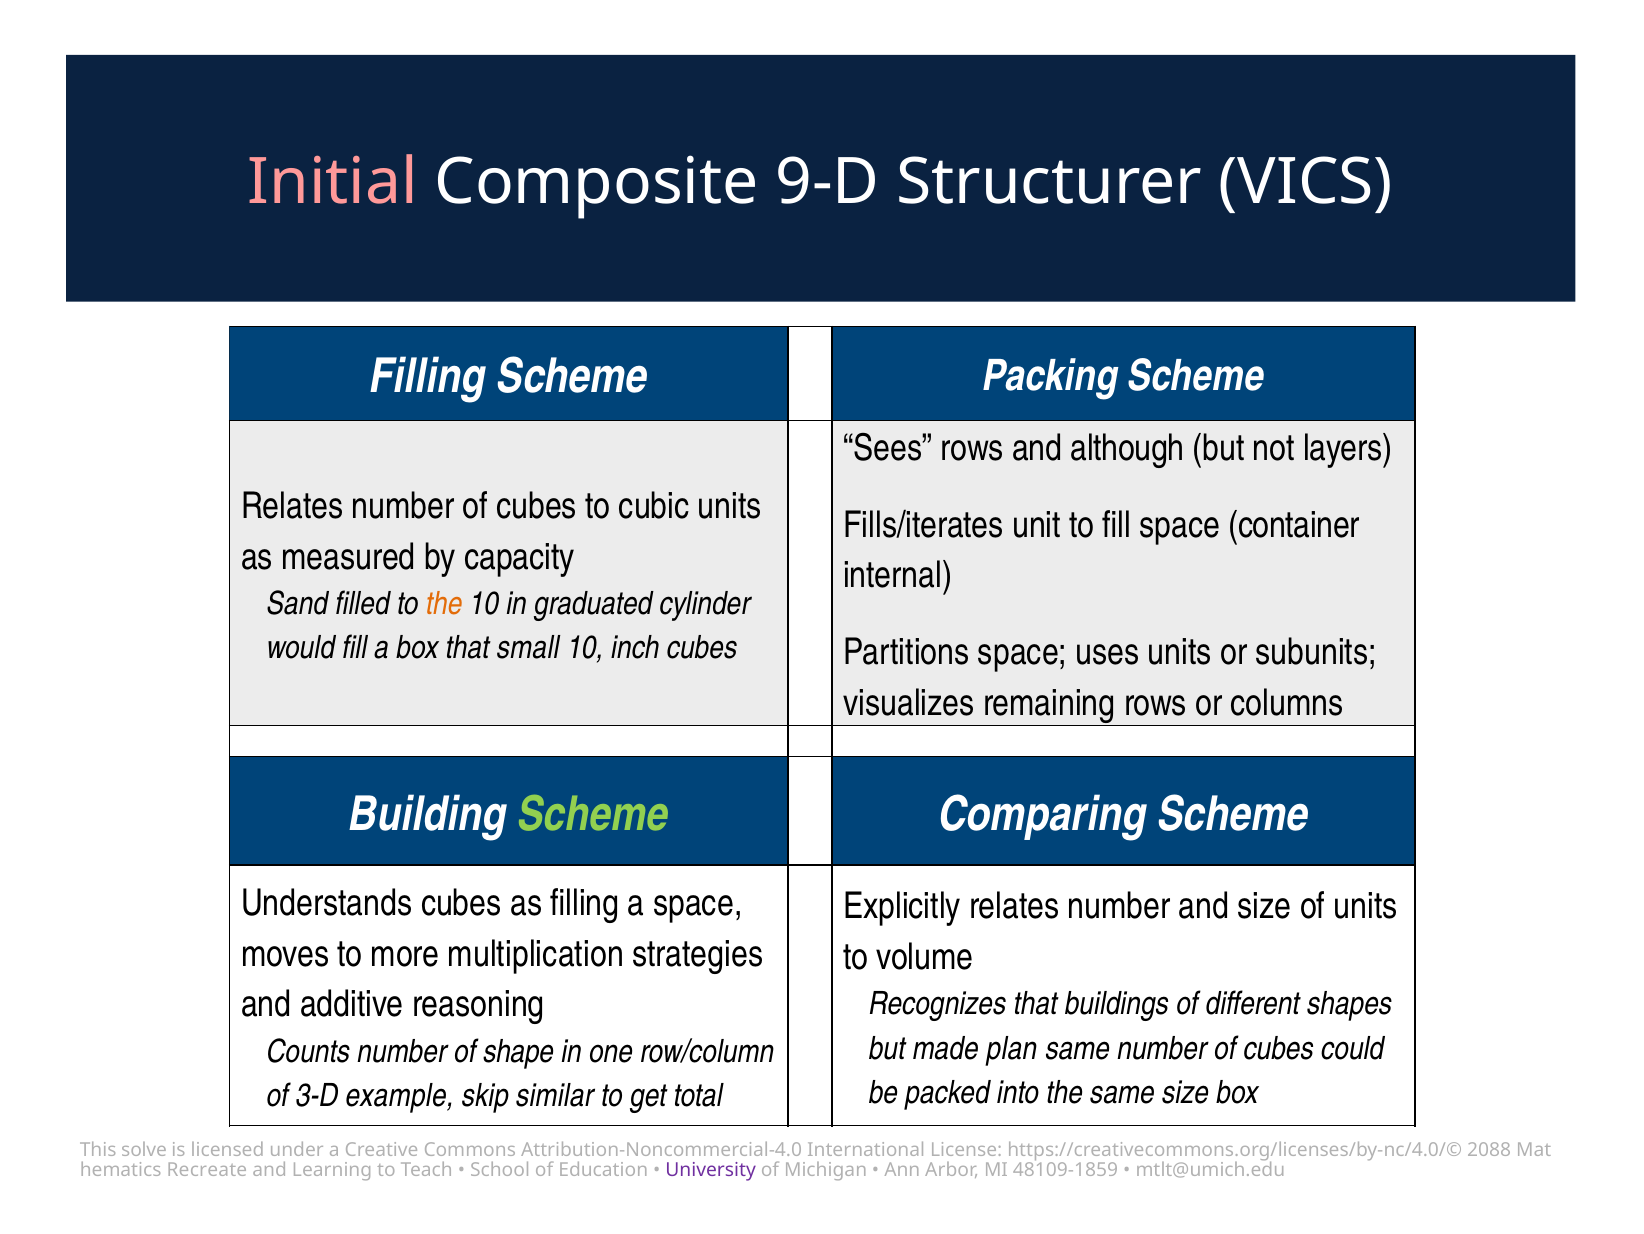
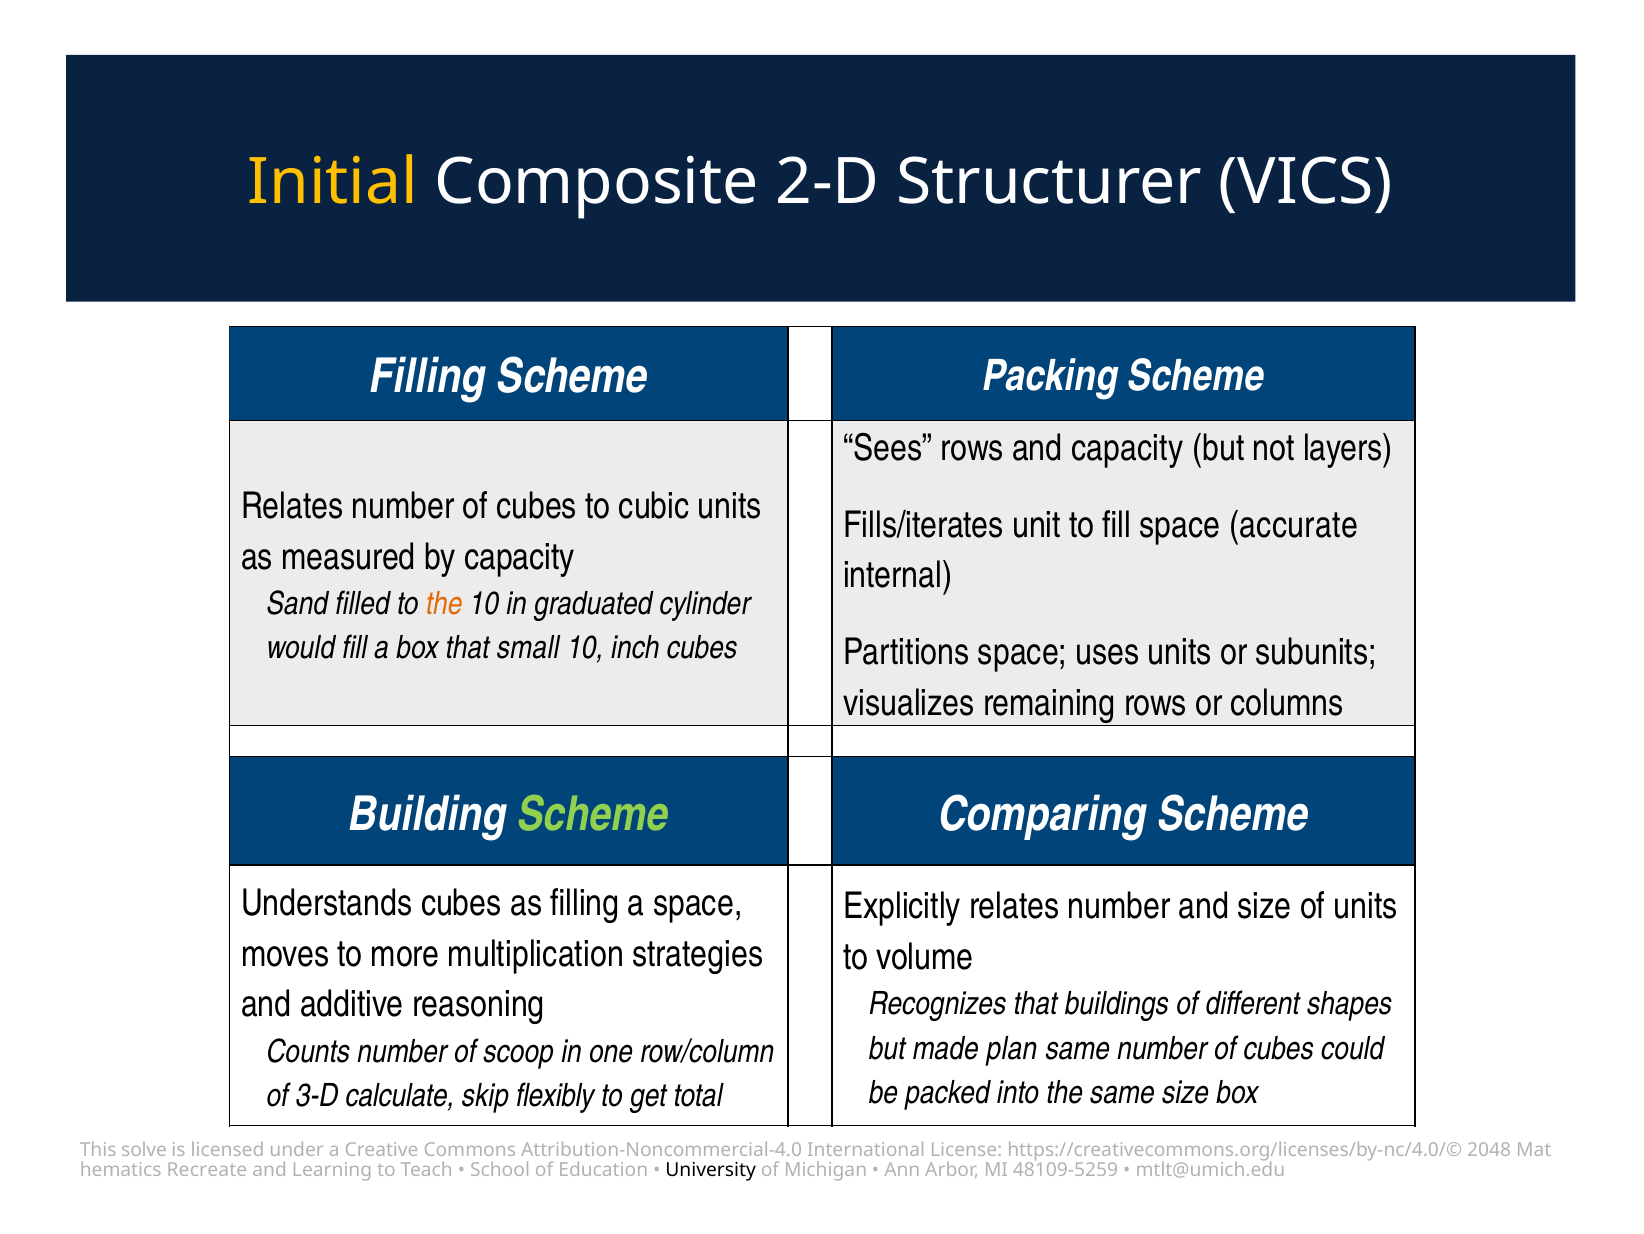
Initial colour: pink -> yellow
9-D: 9-D -> 2-D
and although: although -> capacity
container: container -> accurate
shape: shape -> scoop
example: example -> calculate
similar: similar -> flexibly
2088: 2088 -> 2048
University colour: purple -> black
48109-1859: 48109-1859 -> 48109-5259
